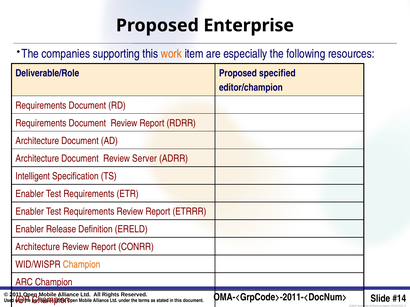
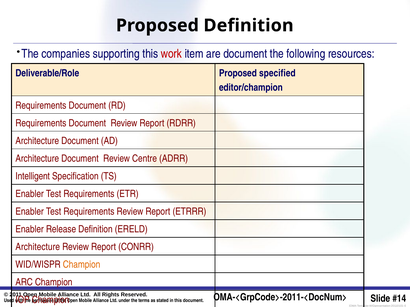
Proposed Enterprise: Enterprise -> Definition
work colour: orange -> red
are especially: especially -> document
Server: Server -> Centre
